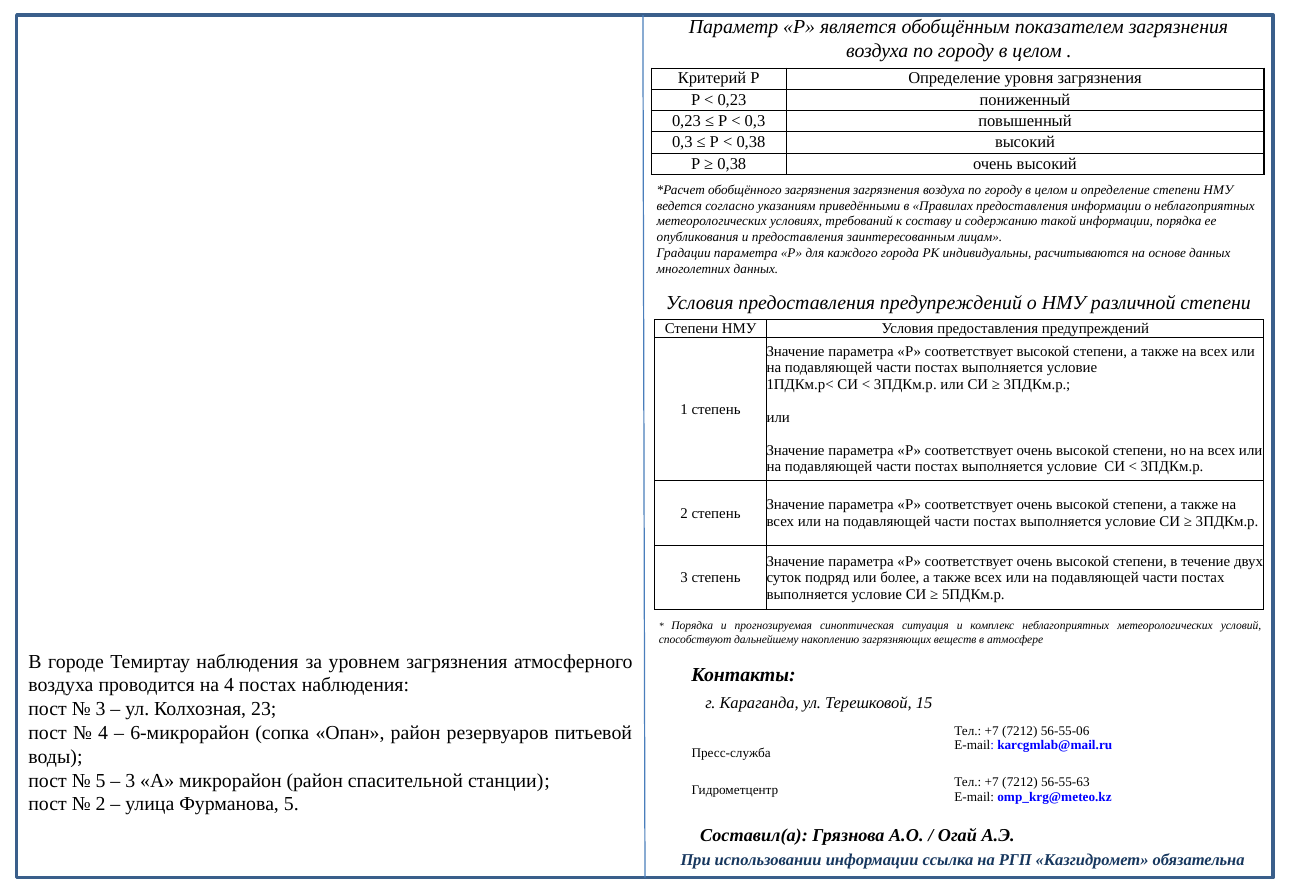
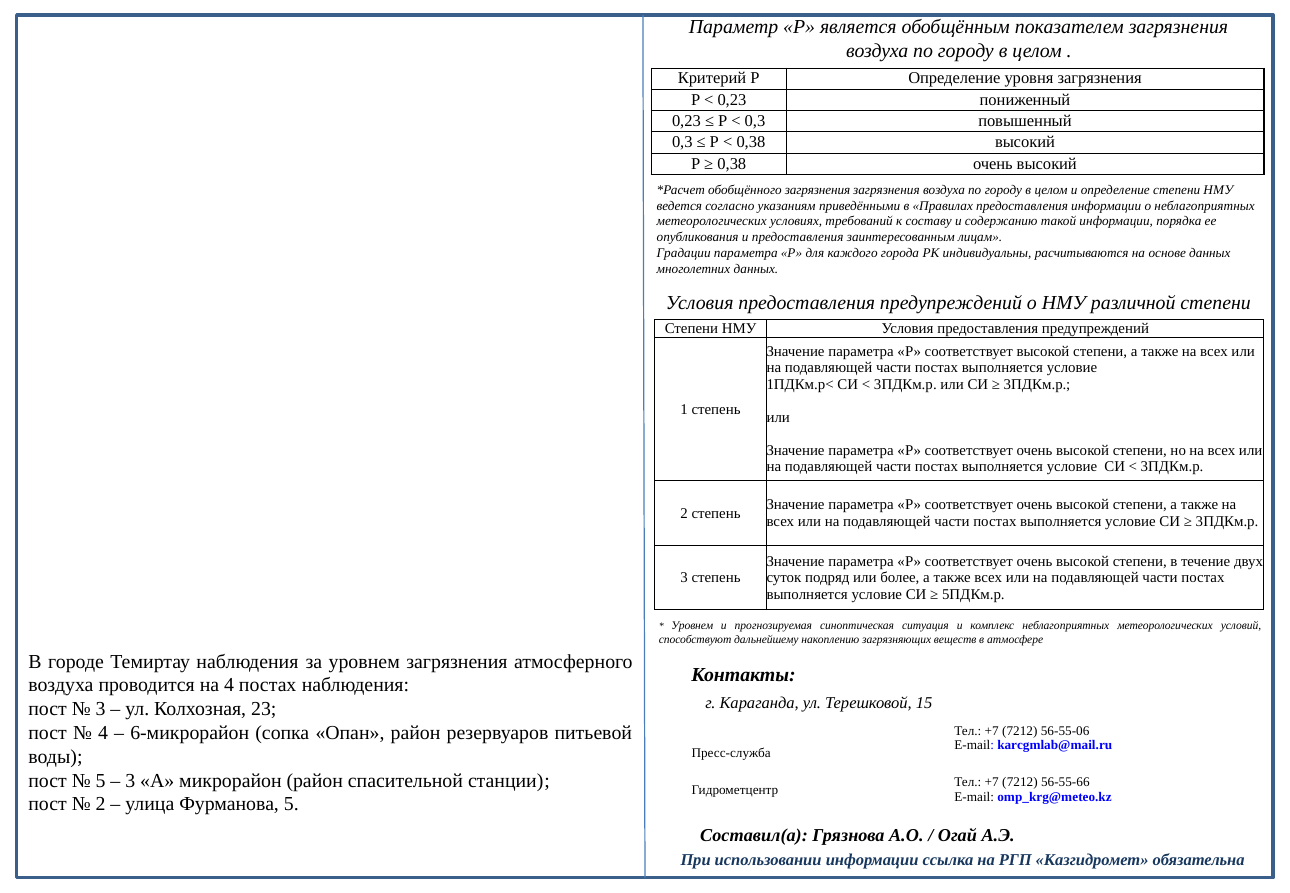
Порядка at (692, 626): Порядка -> Уровнем
56-55-63: 56-55-63 -> 56-55-66
